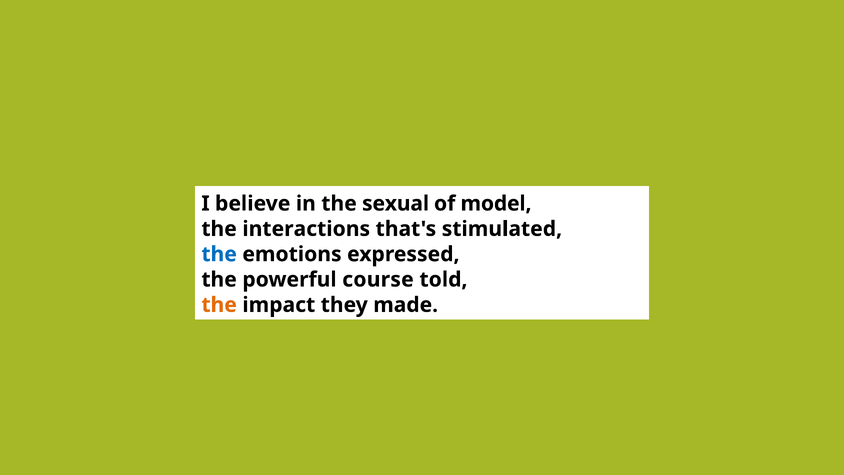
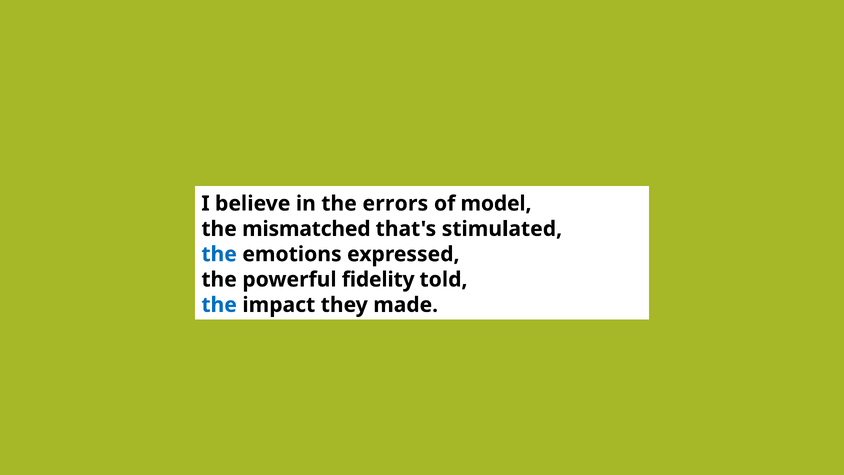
sexual: sexual -> errors
interactions: interactions -> mismatched
course: course -> fidelity
the at (219, 305) colour: orange -> blue
